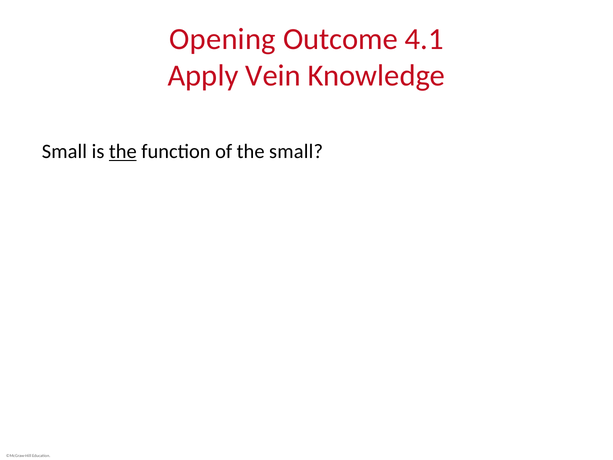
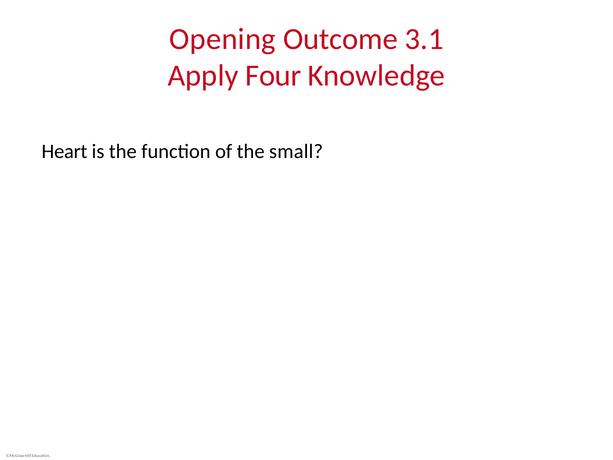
4.1: 4.1 -> 3.1
Vein: Vein -> Four
Small at (64, 152): Small -> Heart
the at (123, 152) underline: present -> none
